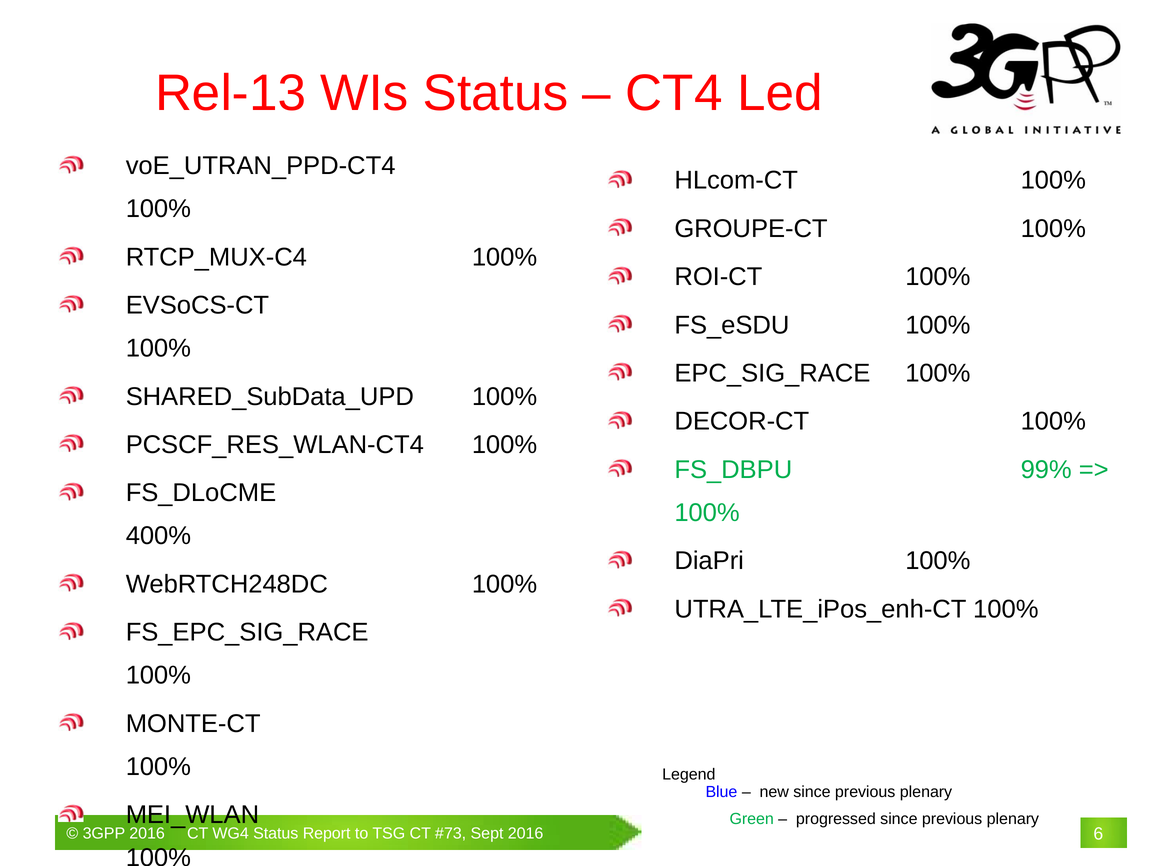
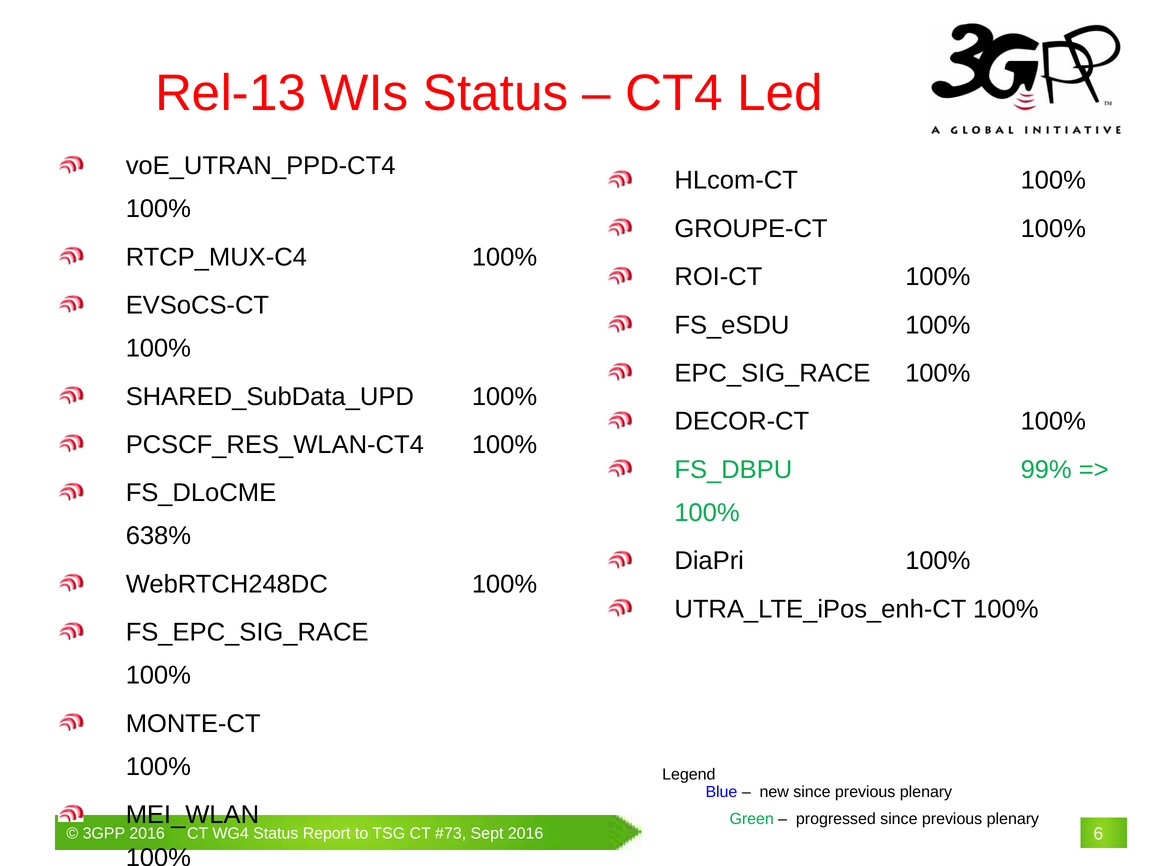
400%: 400% -> 638%
